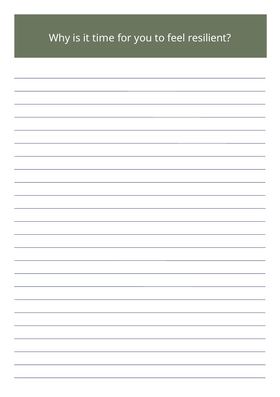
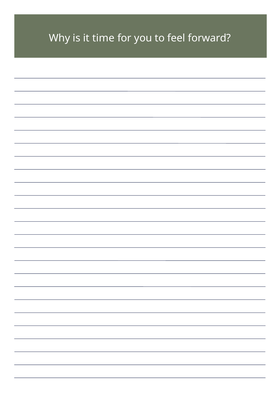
resilient: resilient -> forward
